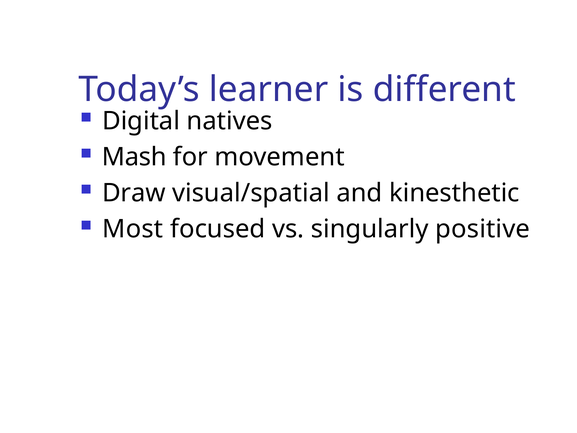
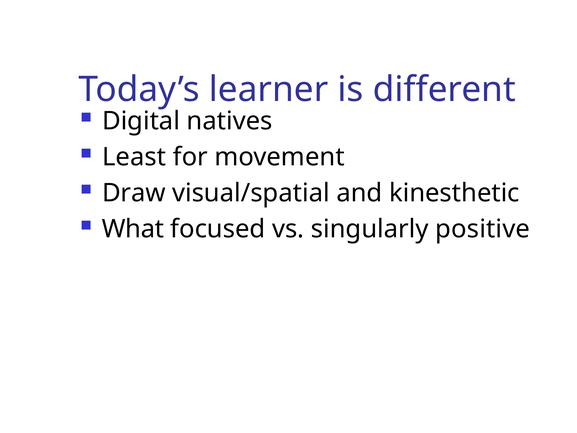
Mash: Mash -> Least
Most: Most -> What
